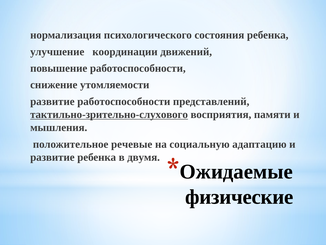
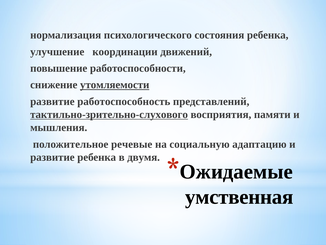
утомляемости underline: none -> present
развитие работоспособности: работоспособности -> работоспособность
физические: физические -> умственная
